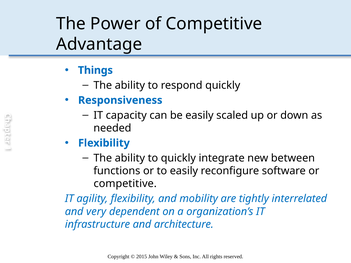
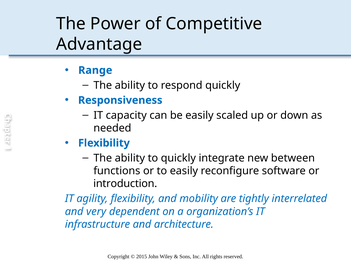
Things: Things -> Range
competitive at (125, 184): competitive -> introduction
